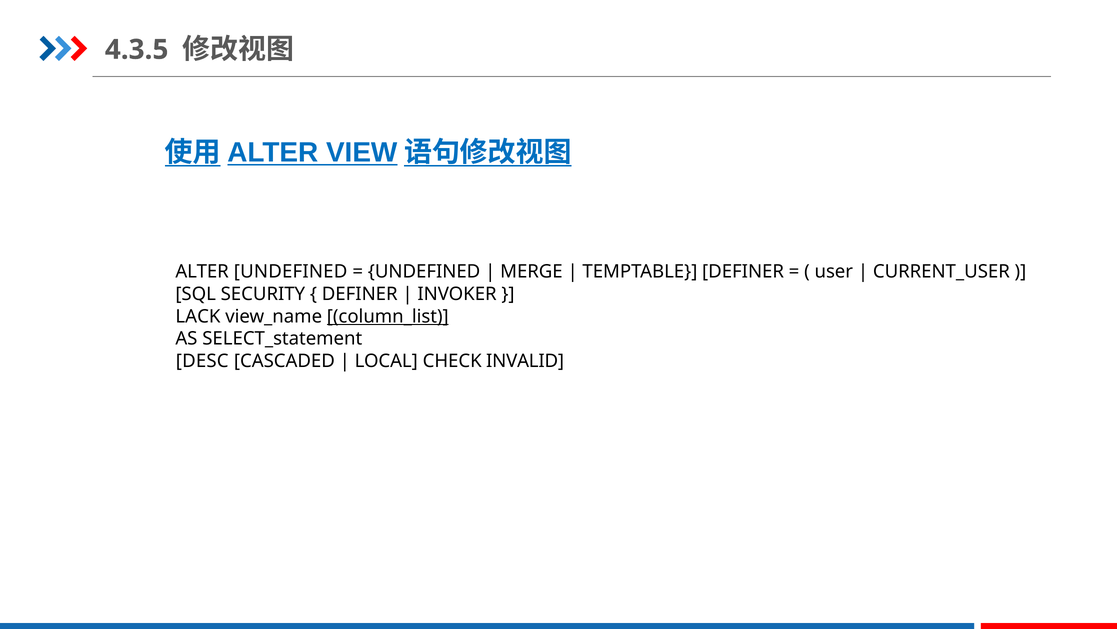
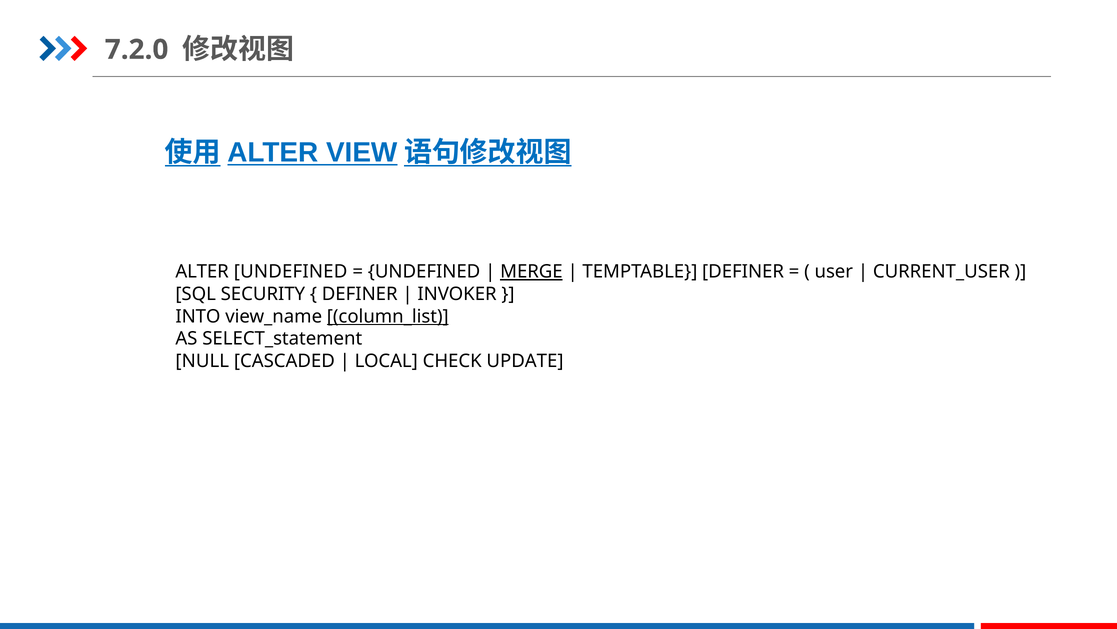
4.3.5: 4.3.5 -> 7.2.0
MERGE underline: none -> present
LACK: LACK -> INTO
DESC: DESC -> NULL
INVALID: INVALID -> UPDATE
